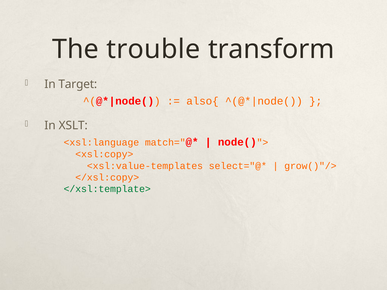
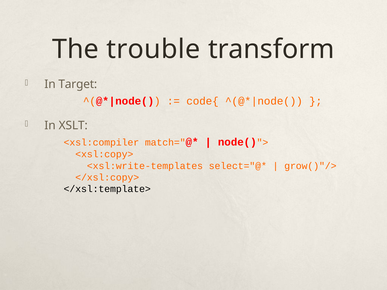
also{: also{ -> code{
<xsl:language: <xsl:language -> <xsl:compiler
<xsl:value-templates: <xsl:value-templates -> <xsl:write-templates
</xsl:template> colour: green -> black
